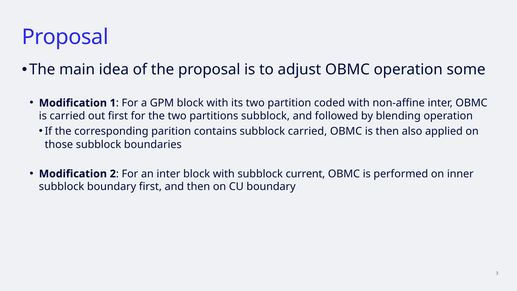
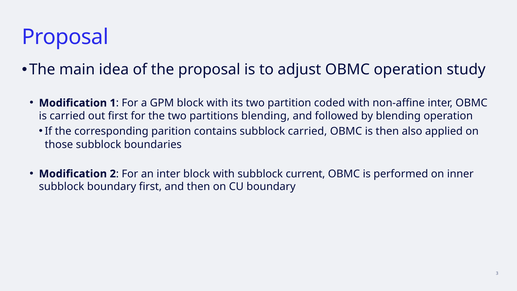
some: some -> study
partitions subblock: subblock -> blending
